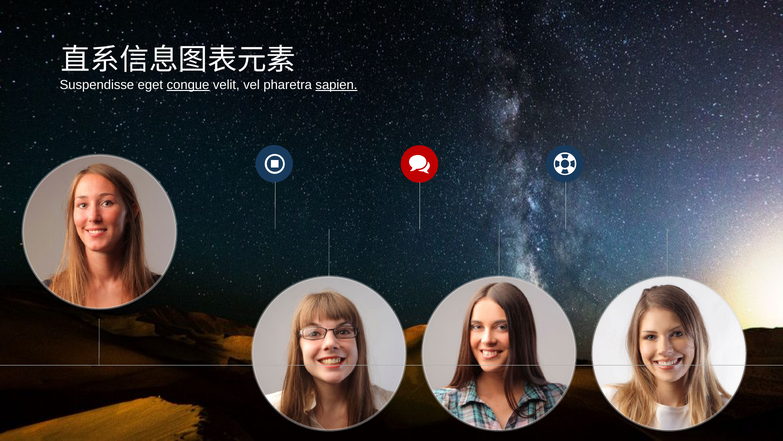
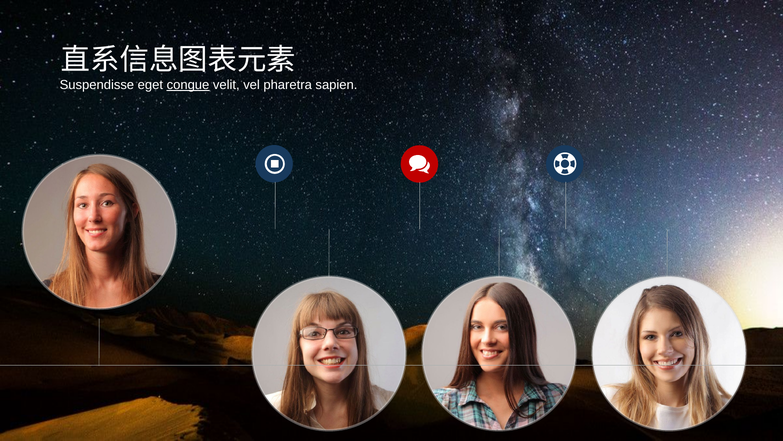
sapien underline: present -> none
